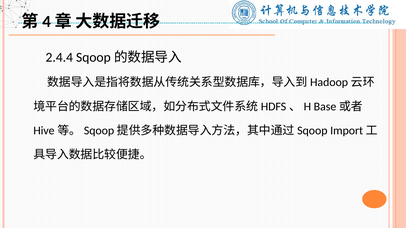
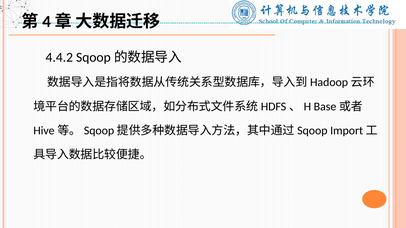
2.4.4: 2.4.4 -> 4.4.2
